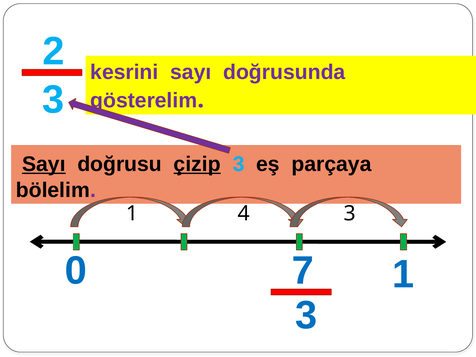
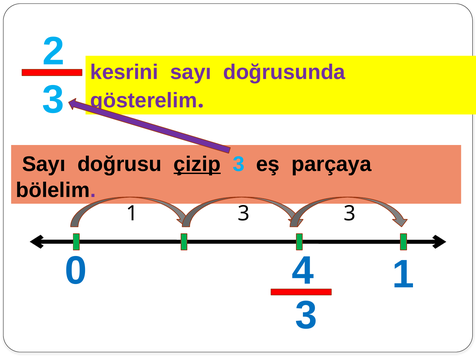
Sayı at (44, 164) underline: present -> none
1 4: 4 -> 3
7: 7 -> 4
